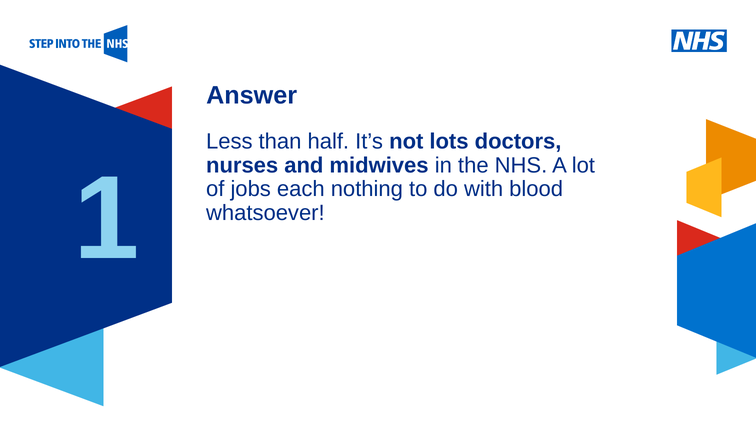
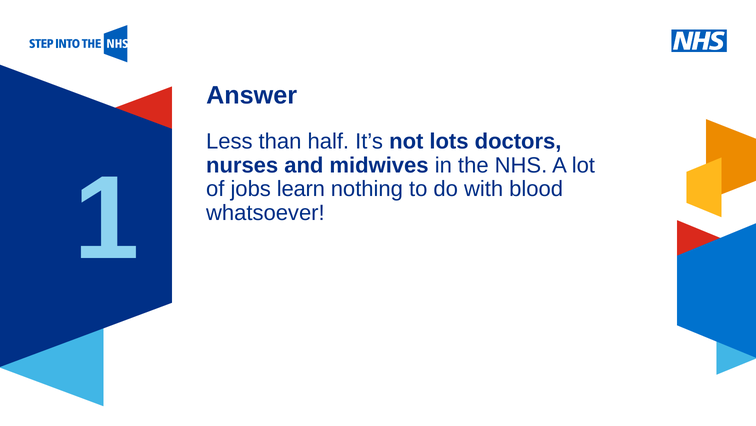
each: each -> learn
